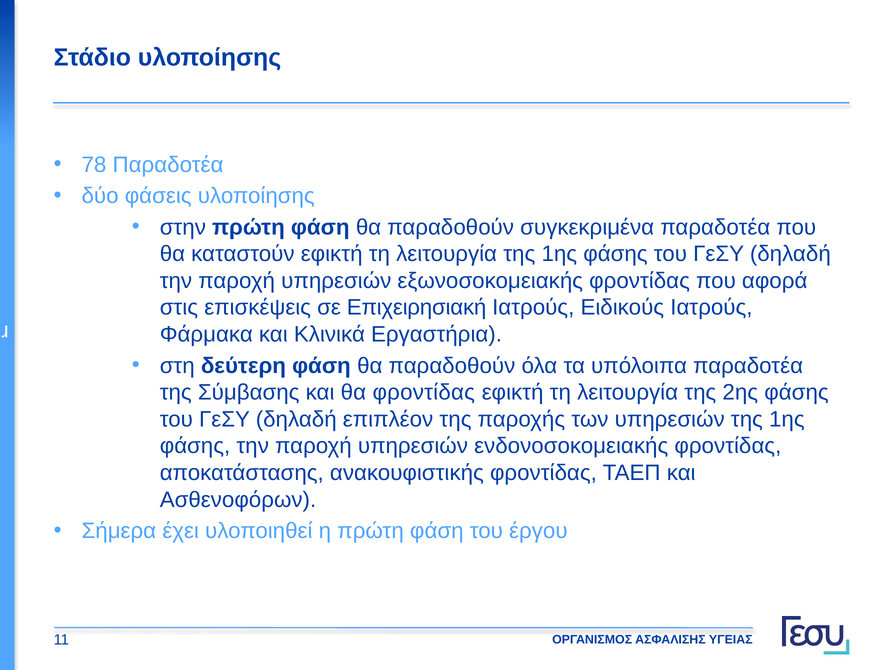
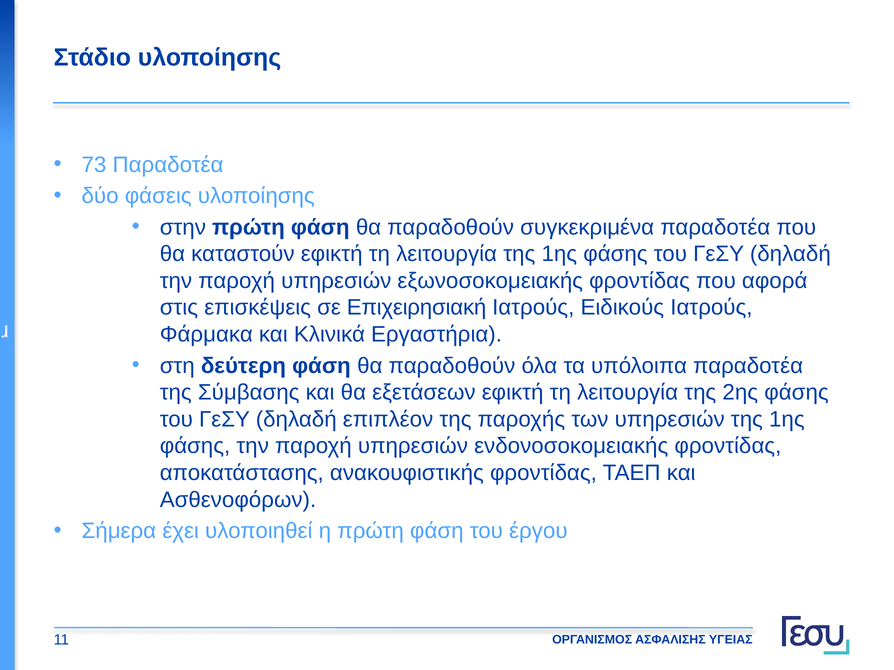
78: 78 -> 73
θα φροντίδας: φροντίδας -> εξετάσεων
